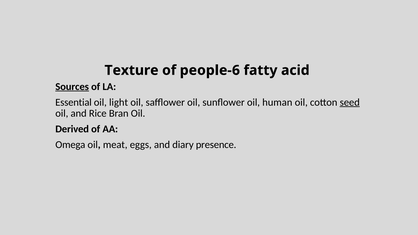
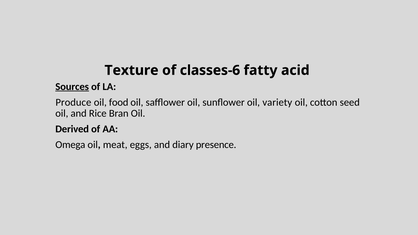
people-6: people-6 -> classes-6
Essential: Essential -> Produce
light: light -> food
human: human -> variety
seed underline: present -> none
